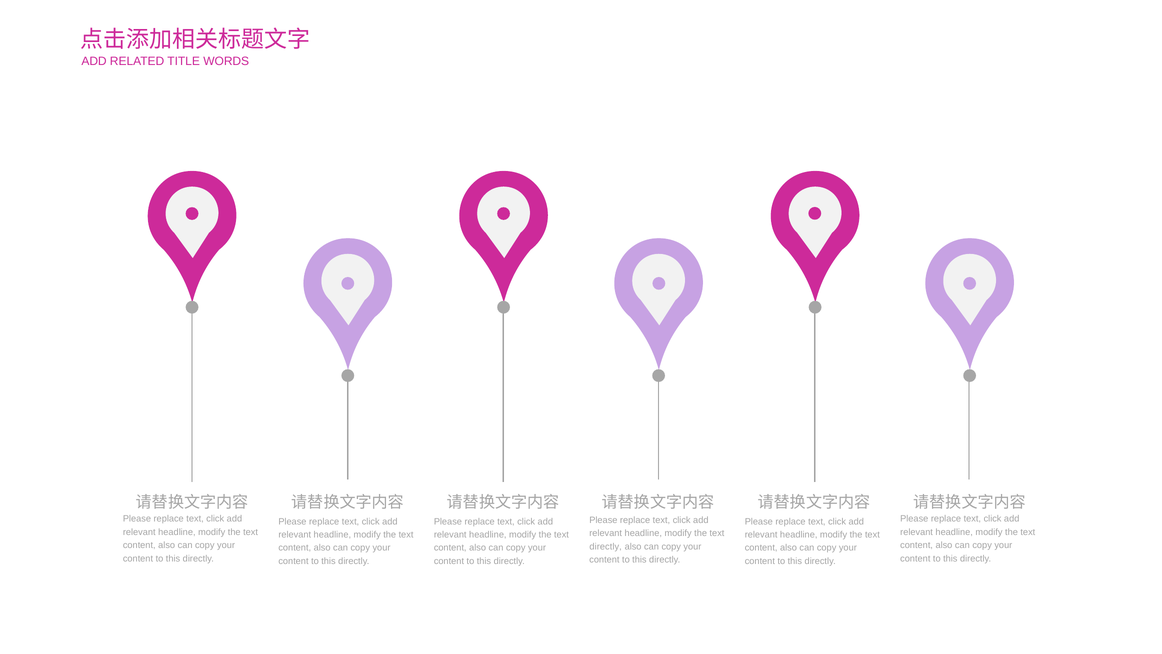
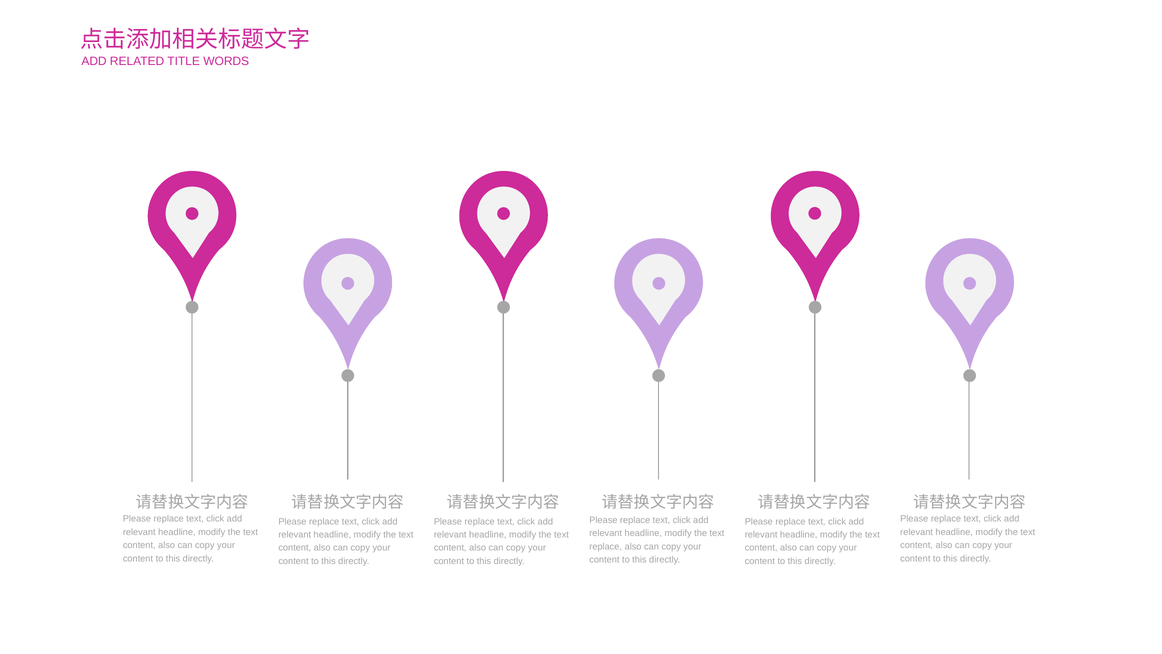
directly at (606, 546): directly -> replace
